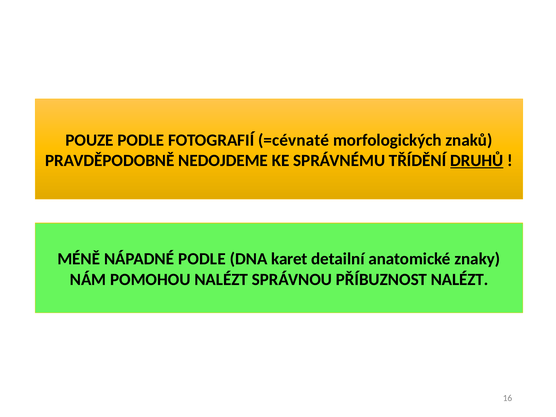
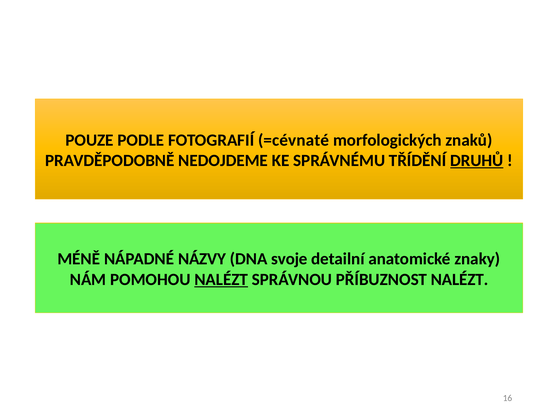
NÁPADNÉ PODLE: PODLE -> NÁZVY
karet: karet -> svoje
NALÉZT at (221, 279) underline: none -> present
